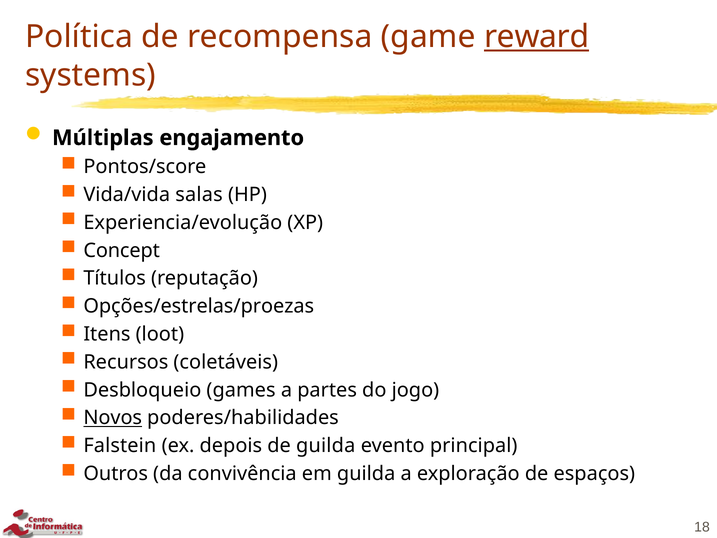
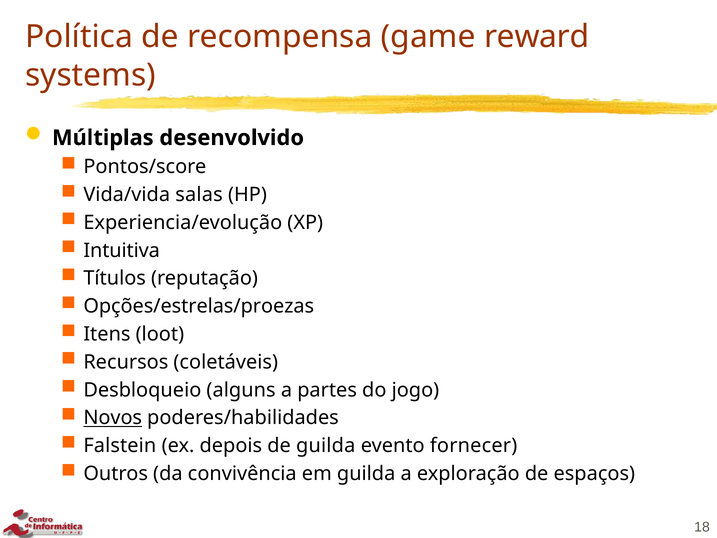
reward underline: present -> none
engajamento: engajamento -> desenvolvido
Concept: Concept -> Intuitiva
games: games -> alguns
principal: principal -> fornecer
